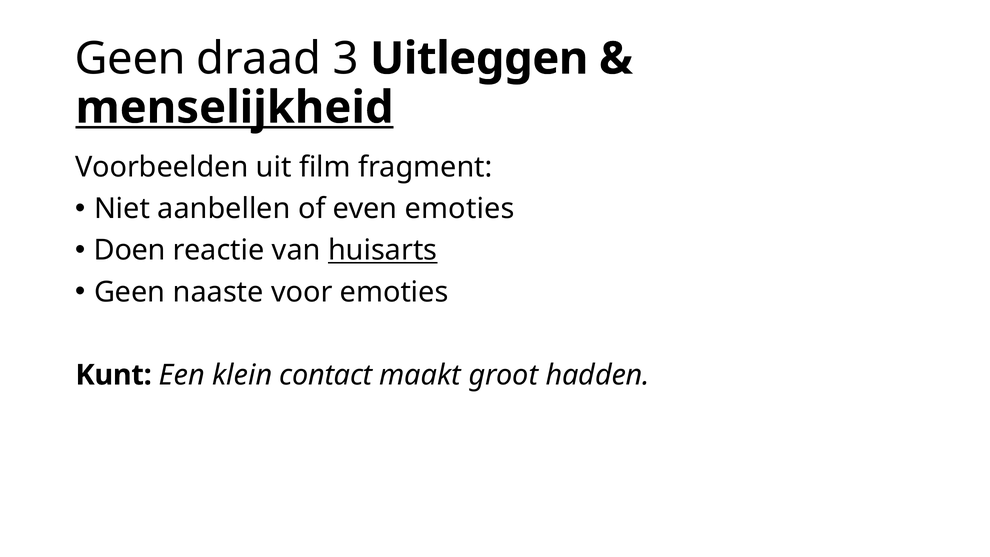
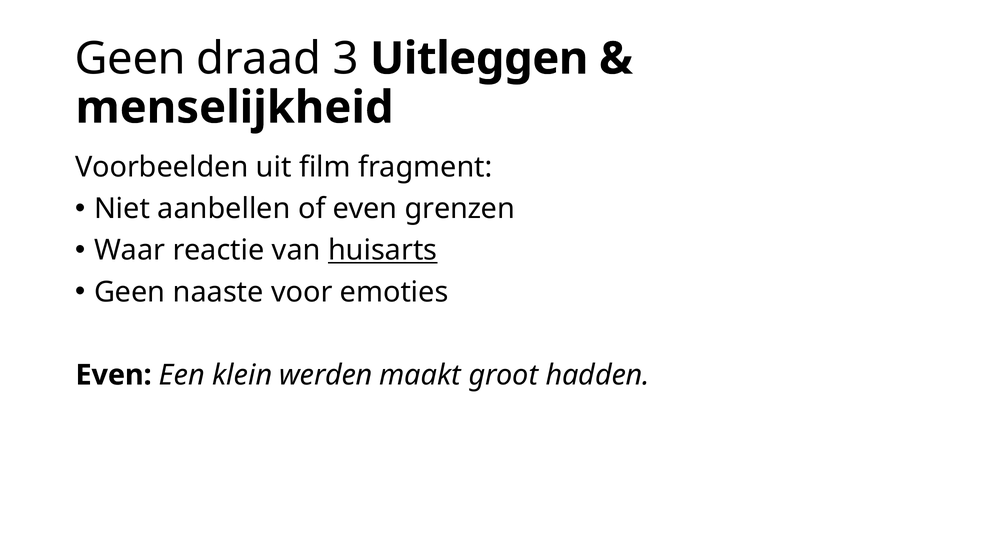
menselijkheid underline: present -> none
even emoties: emoties -> grenzen
Doen: Doen -> Waar
Kunt at (114, 375): Kunt -> Even
contact: contact -> werden
